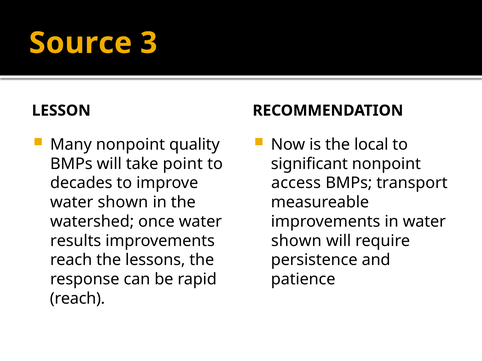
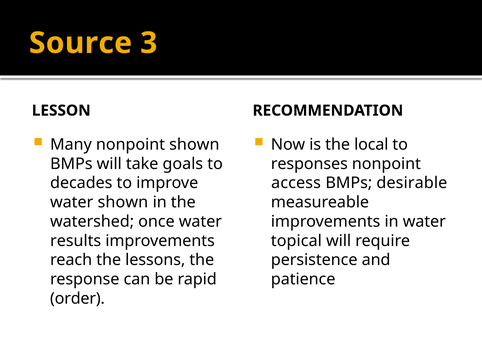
nonpoint quality: quality -> shown
point: point -> goals
significant: significant -> responses
transport: transport -> desirable
shown at (296, 241): shown -> topical
reach at (77, 299): reach -> order
